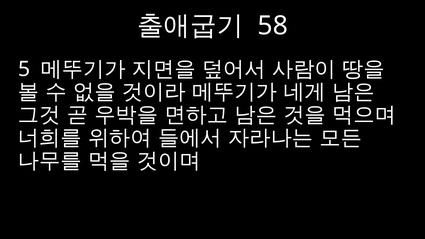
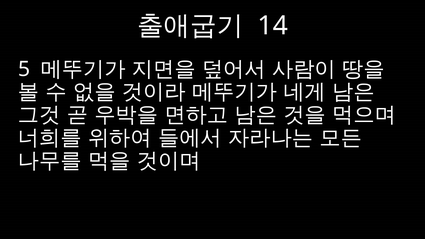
58: 58 -> 14
